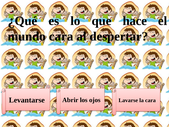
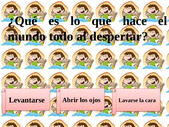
mundo cara: cara -> todo
